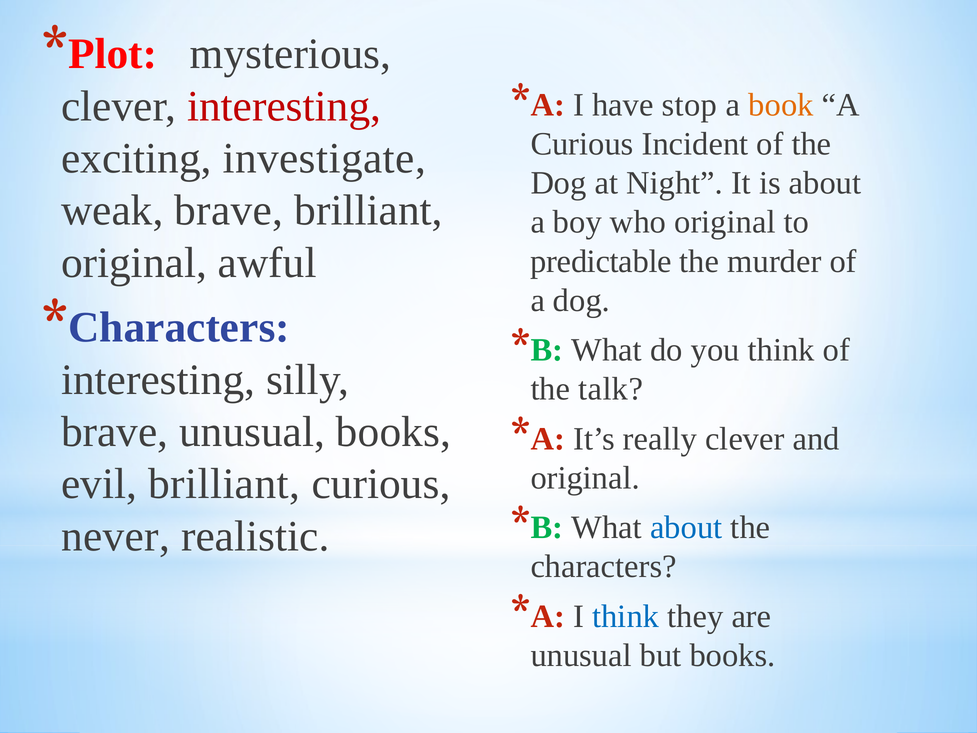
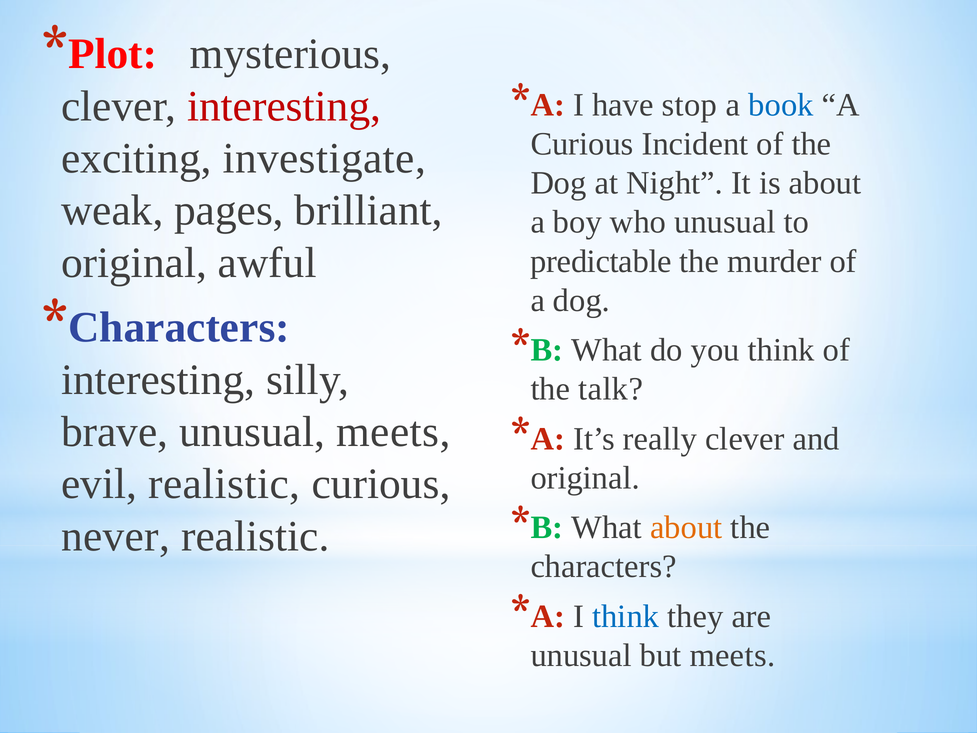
book colour: orange -> blue
weak brave: brave -> pages
who original: original -> unusual
unusual books: books -> meets
evil brilliant: brilliant -> realistic
about at (686, 527) colour: blue -> orange
but books: books -> meets
